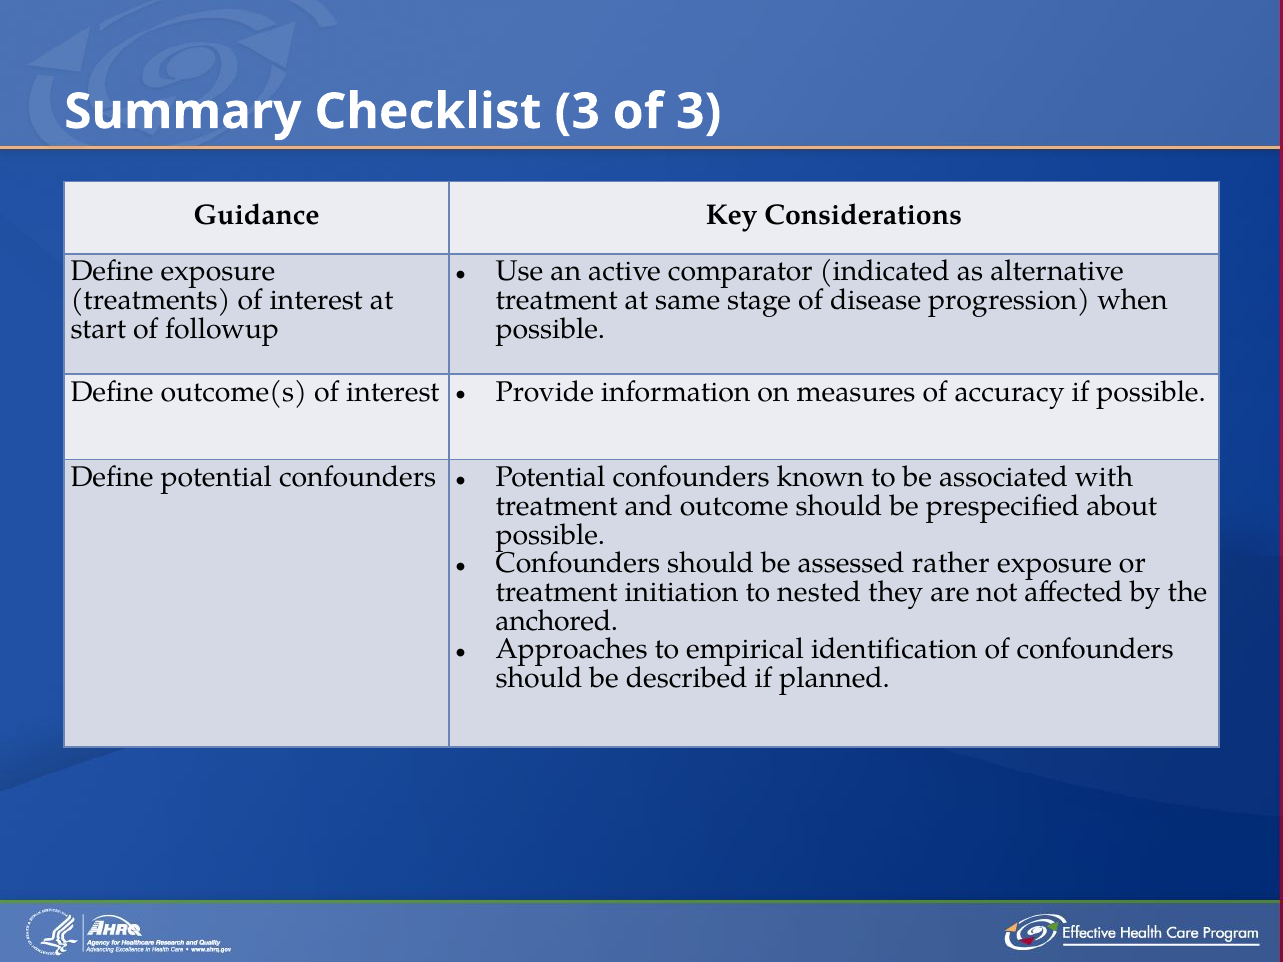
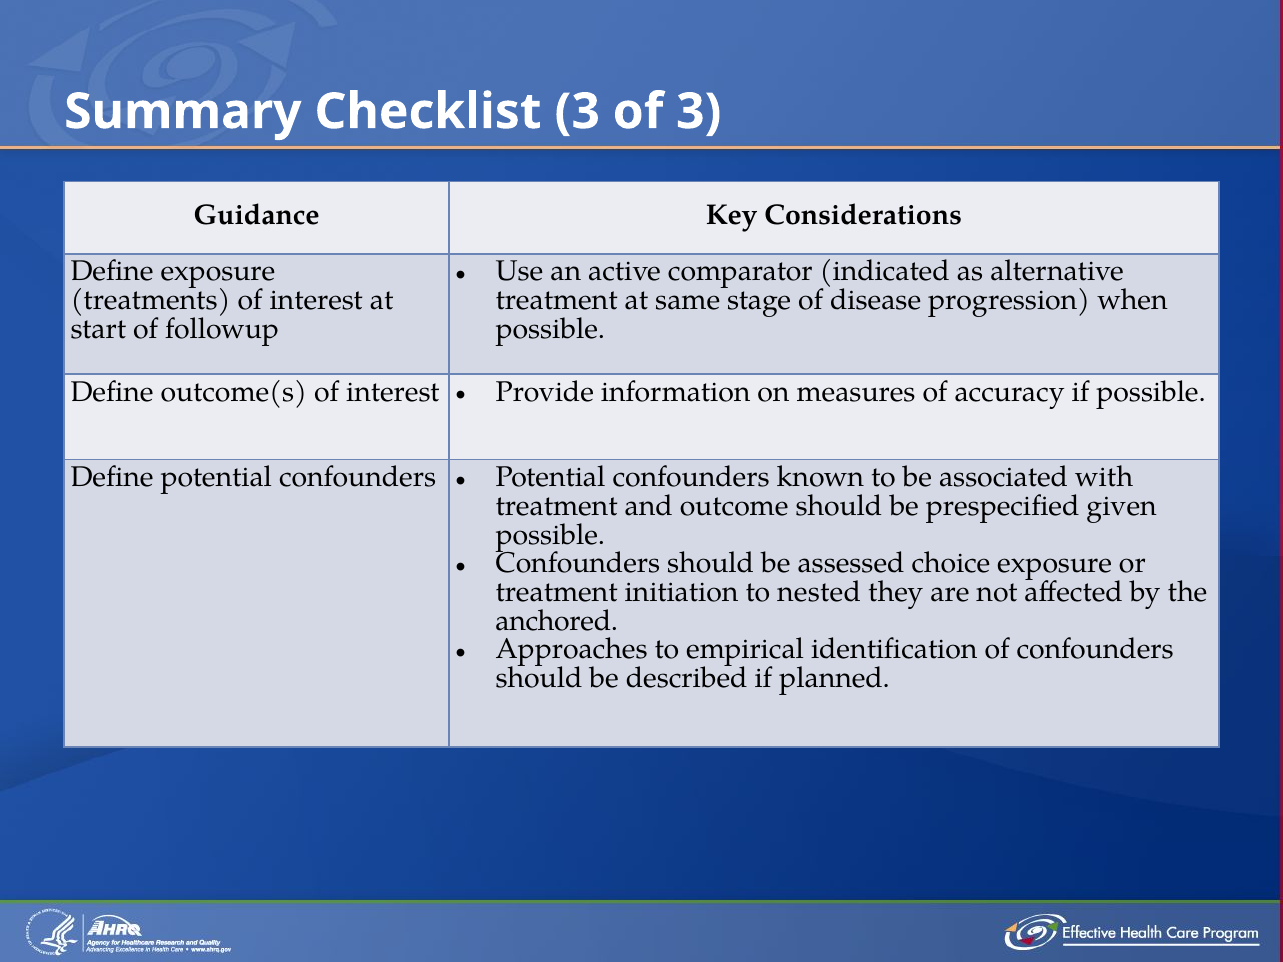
about: about -> given
rather: rather -> choice
